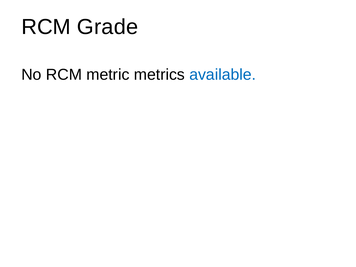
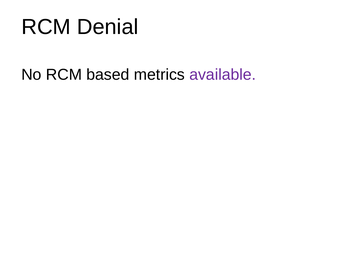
Grade: Grade -> Denial
metric: metric -> based
available colour: blue -> purple
